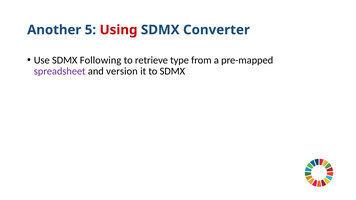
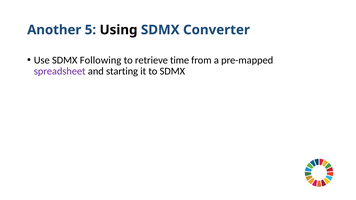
Using colour: red -> black
type: type -> time
version: version -> starting
